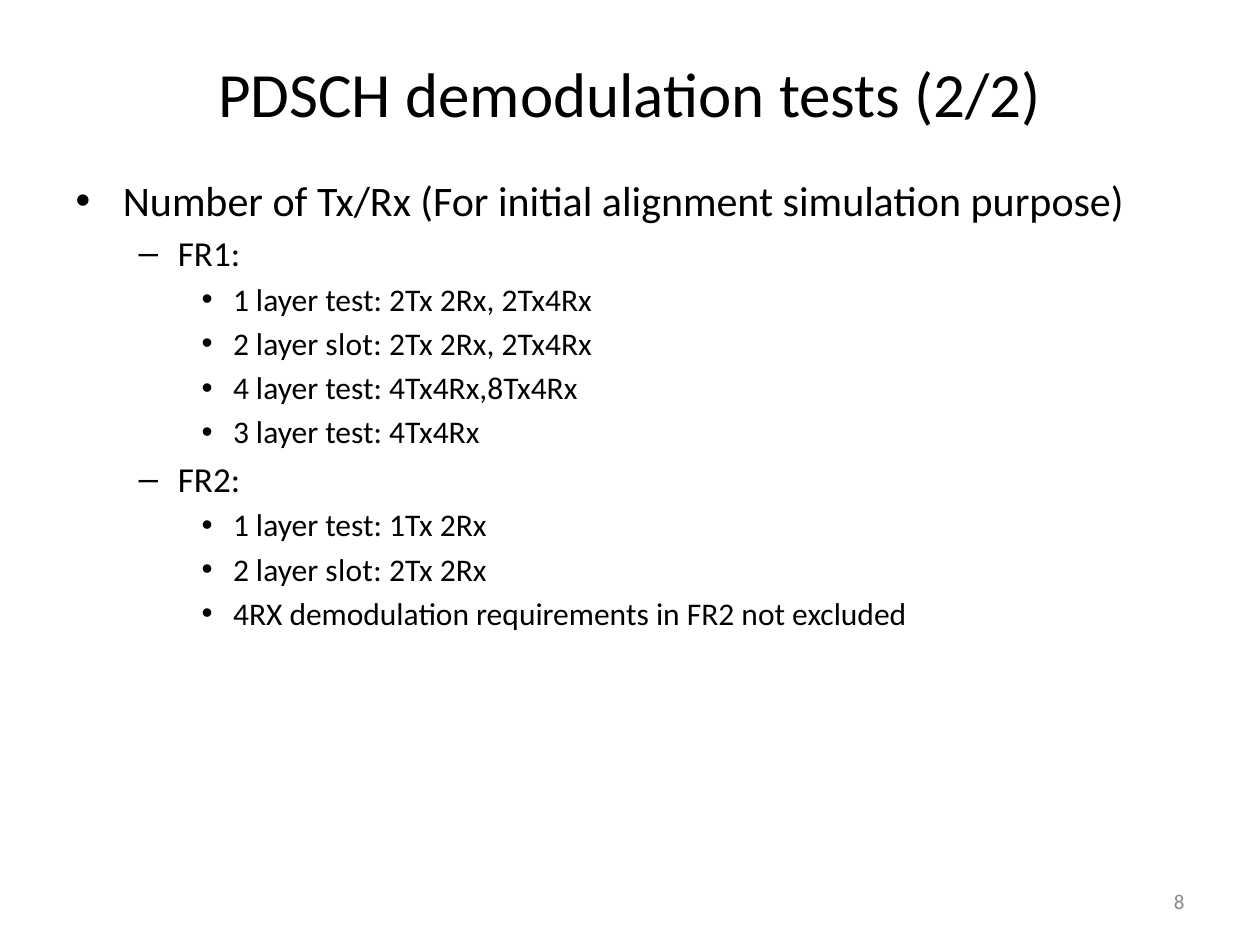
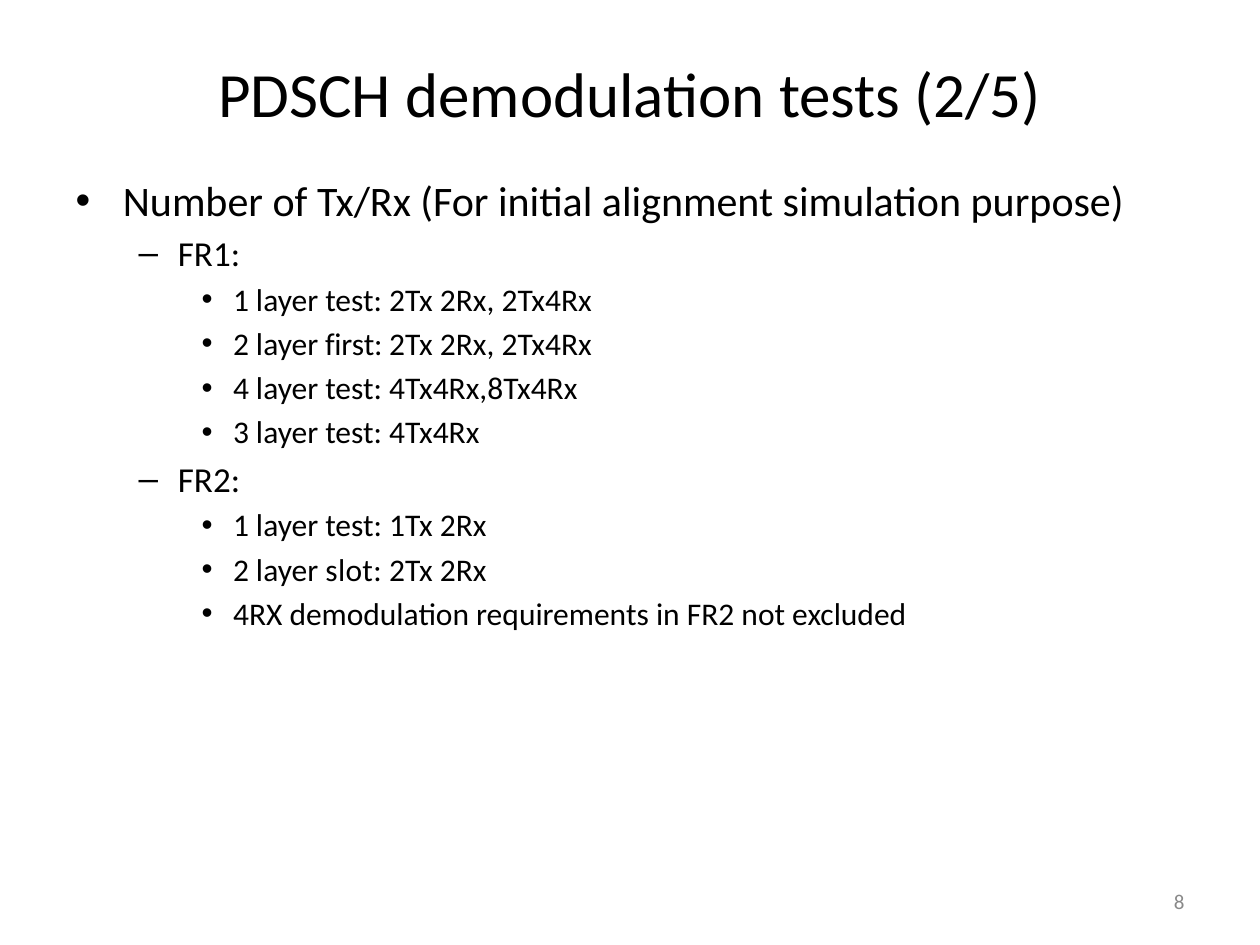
2/2: 2/2 -> 2/5
slot at (354, 345): slot -> first
